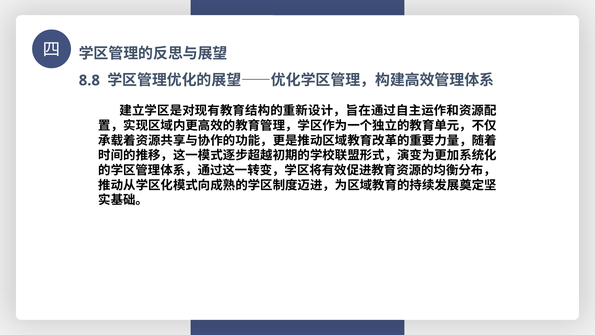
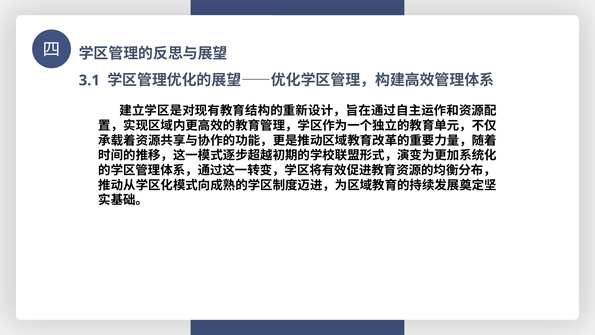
8.8: 8.8 -> 3.1
